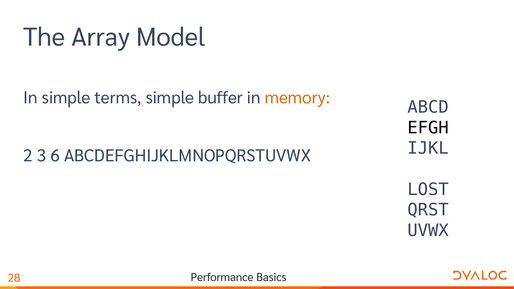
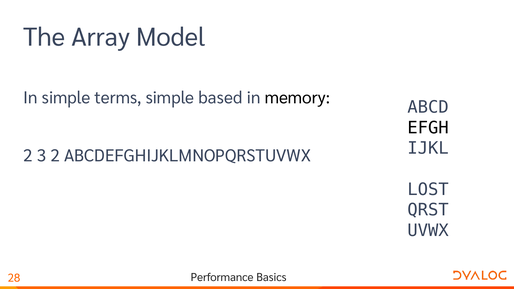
buffer: buffer -> based
memory colour: orange -> black
3 6: 6 -> 2
